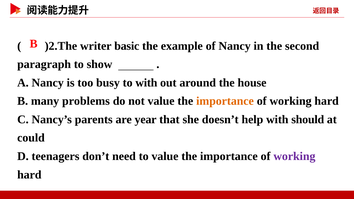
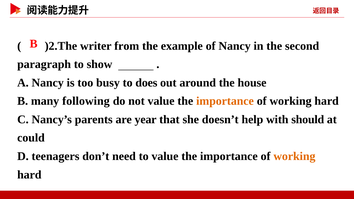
basic: basic -> from
to with: with -> does
problems: problems -> following
working at (294, 156) colour: purple -> orange
